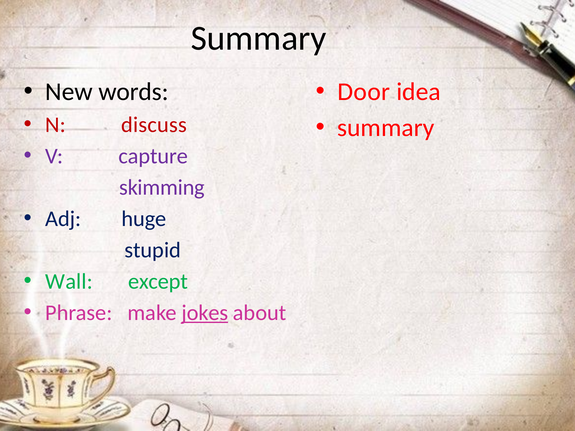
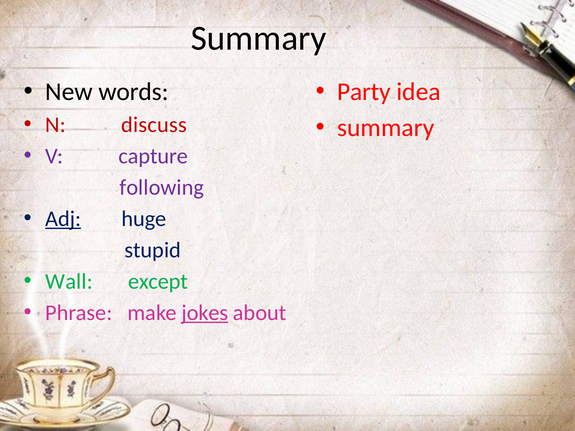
Door: Door -> Party
skimming: skimming -> following
Adj underline: none -> present
